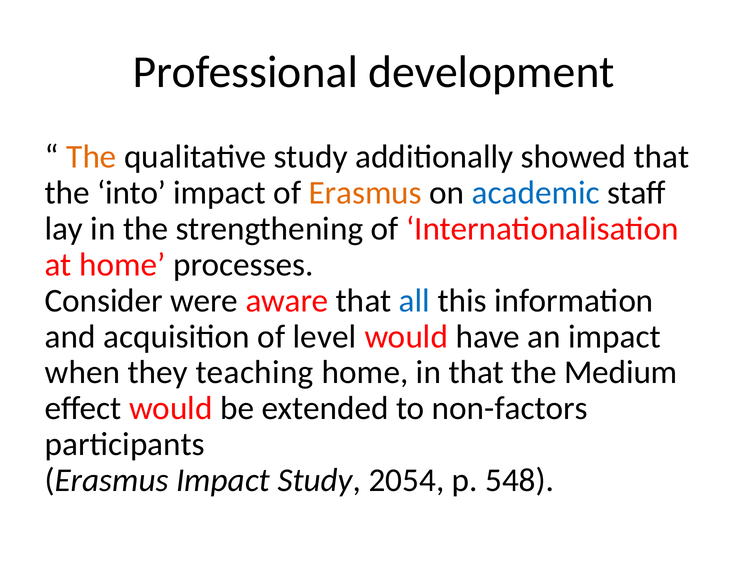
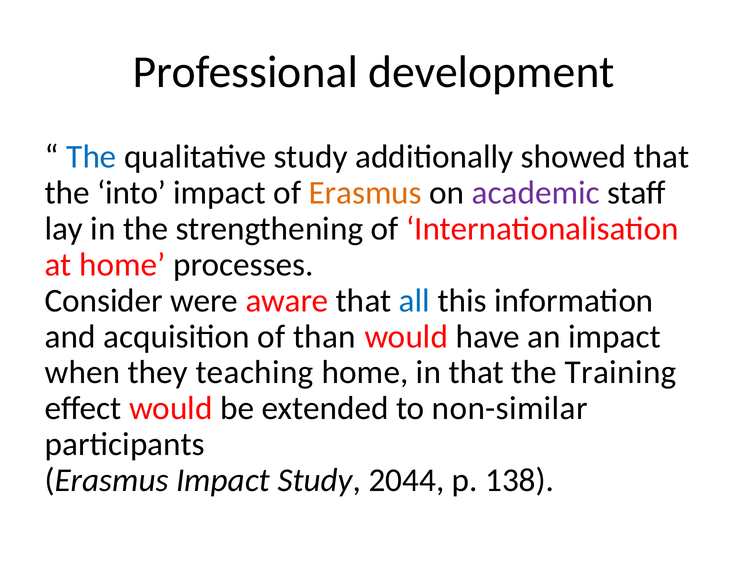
The at (91, 157) colour: orange -> blue
academic colour: blue -> purple
level: level -> than
Medium: Medium -> Training
non-factors: non-factors -> non-similar
2054: 2054 -> 2044
548: 548 -> 138
